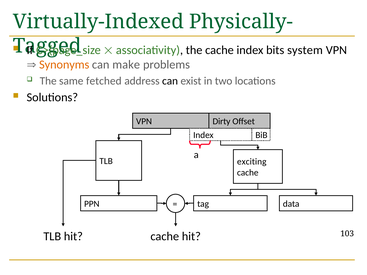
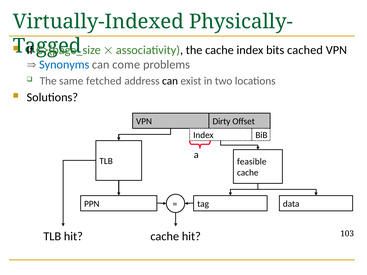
system: system -> cached
Synonyms colour: orange -> blue
make: make -> come
exciting: exciting -> feasible
